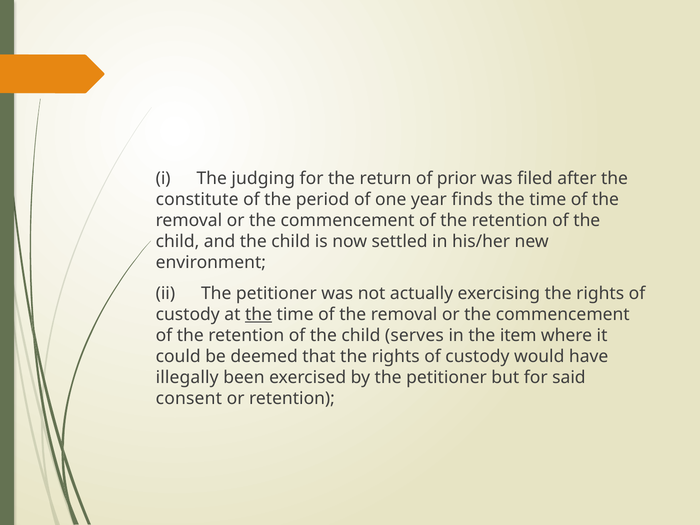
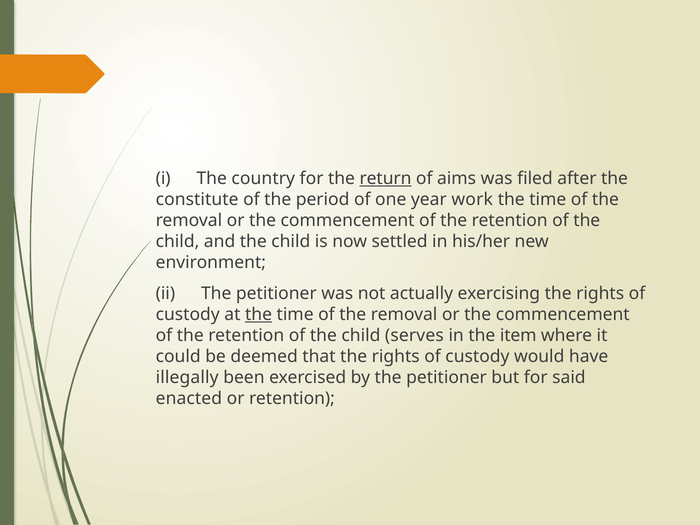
judging: judging -> country
return underline: none -> present
prior: prior -> aims
finds: finds -> work
consent: consent -> enacted
